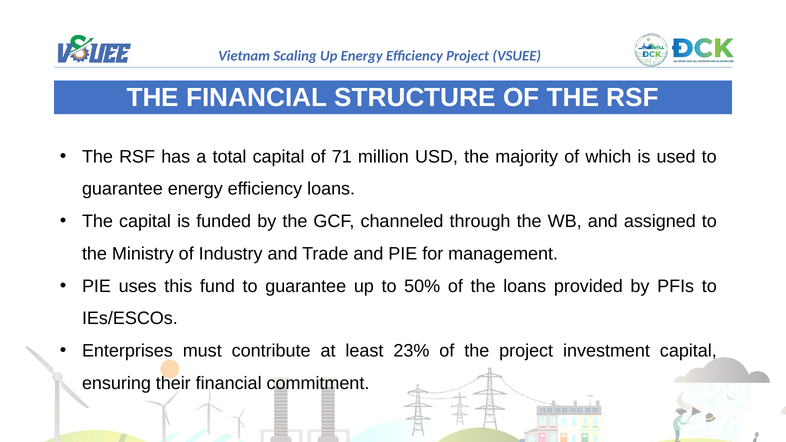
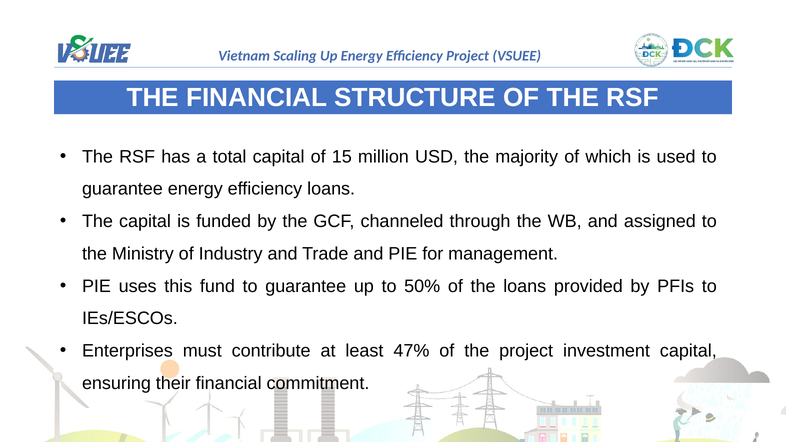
71: 71 -> 15
23%: 23% -> 47%
